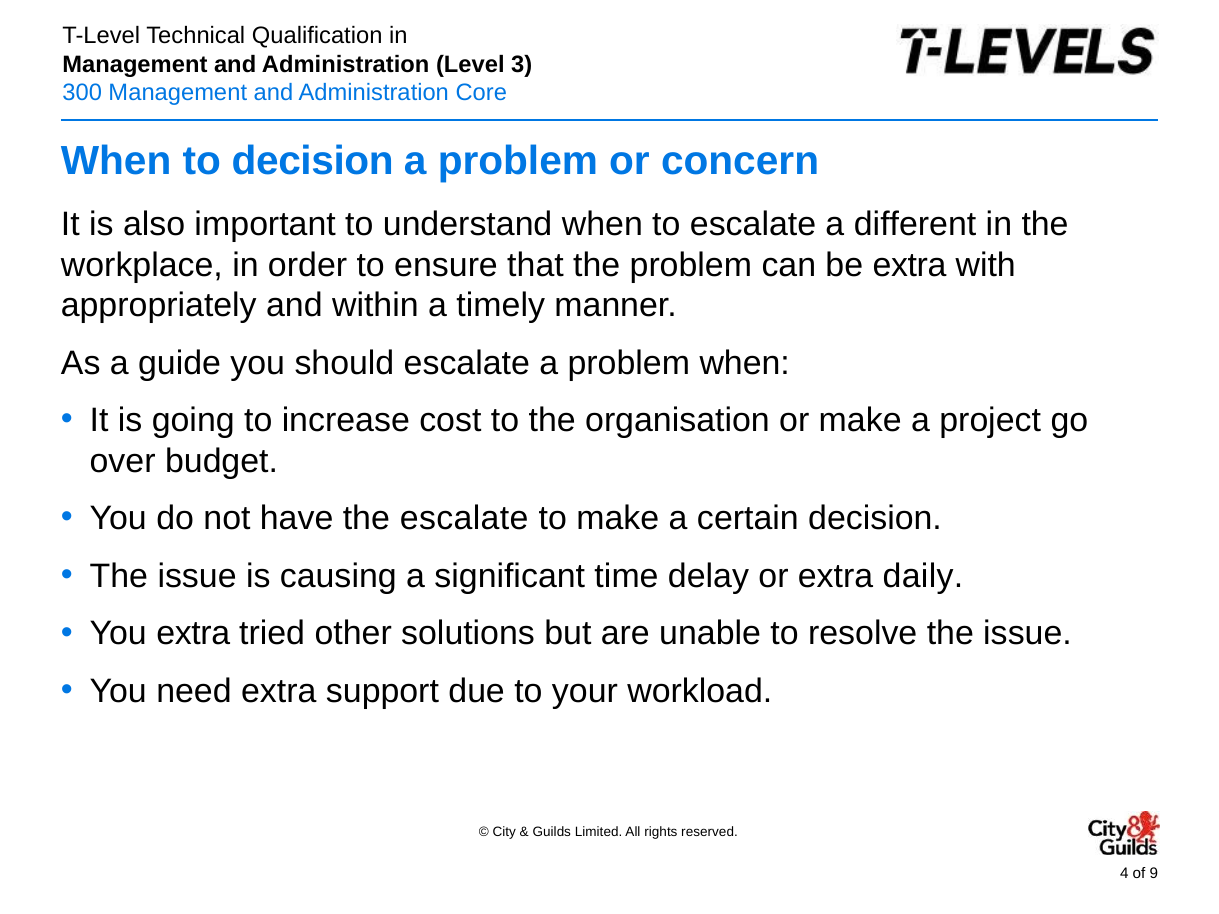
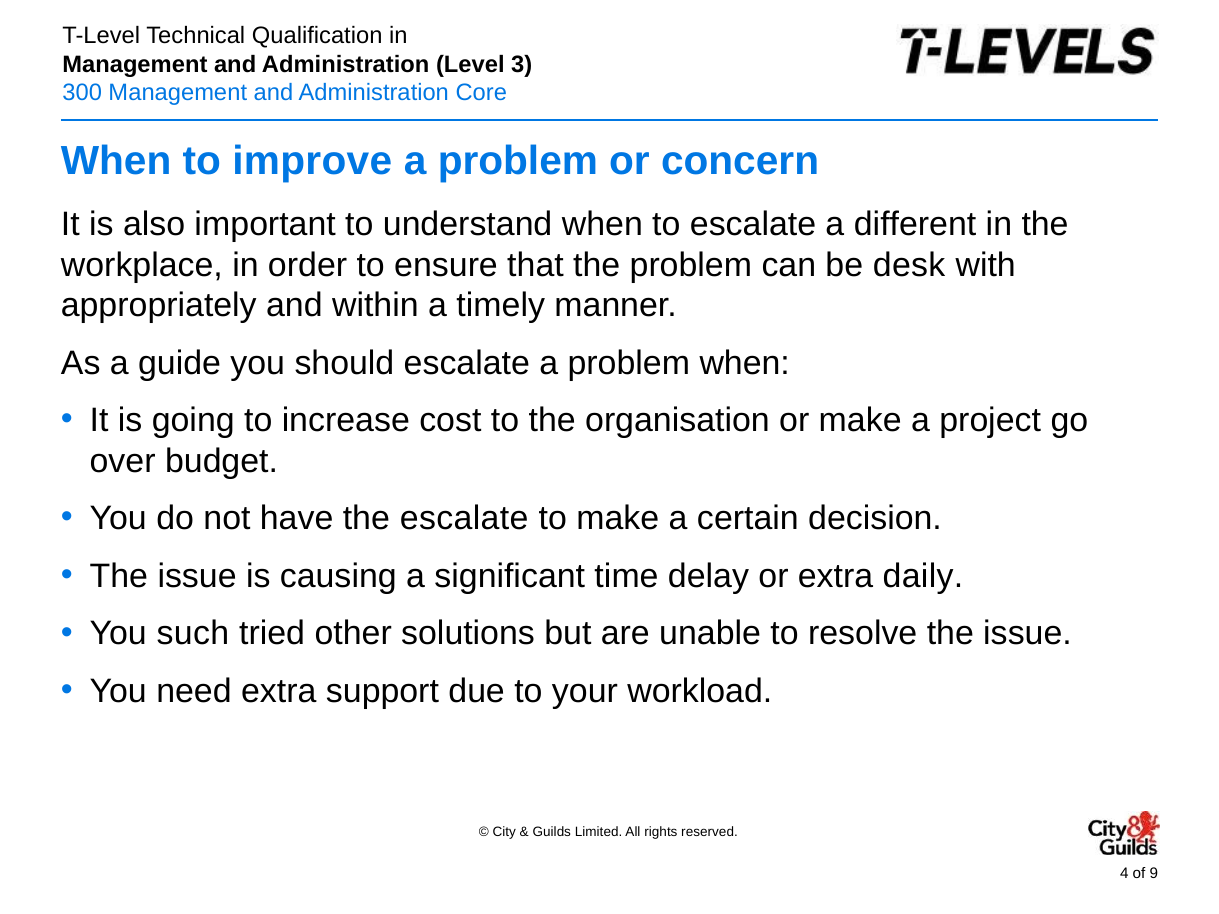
to decision: decision -> improve
be extra: extra -> desk
You extra: extra -> such
